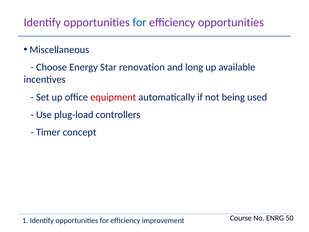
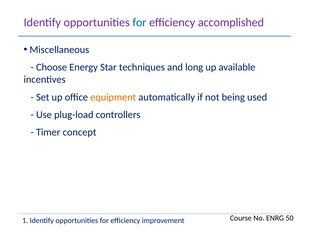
efficiency opportunities: opportunities -> accomplished
renovation: renovation -> techniques
equipment colour: red -> orange
